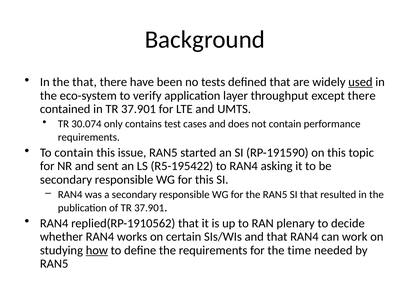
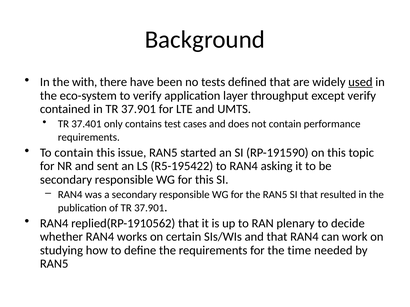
the that: that -> with
except there: there -> verify
30.074: 30.074 -> 37.401
how underline: present -> none
